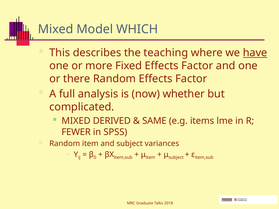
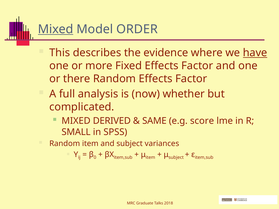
Mixed at (56, 29) underline: none -> present
WHICH: WHICH -> ORDER
teaching: teaching -> evidence
items: items -> score
FEWER: FEWER -> SMALL
